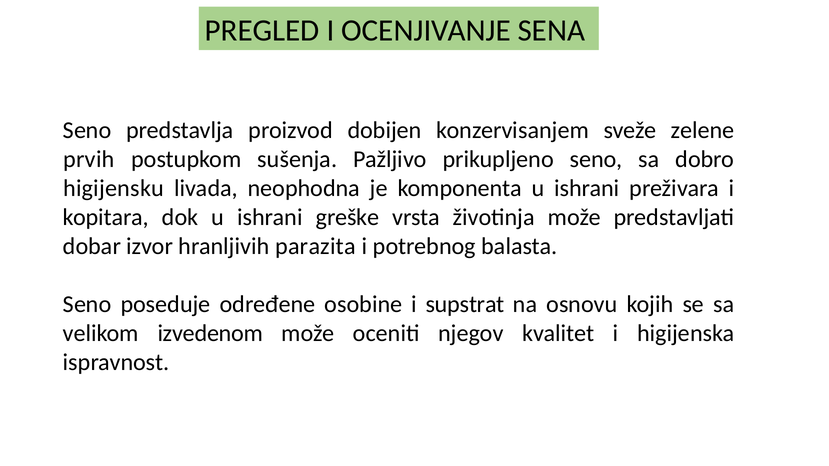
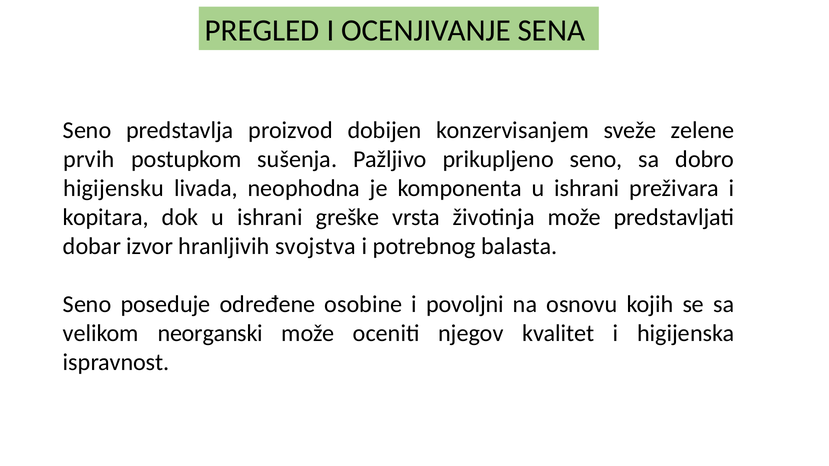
parazita: parazita -> svojstva
supstrat: supstrat -> povoljni
izvedenom: izvedenom -> neorganski
